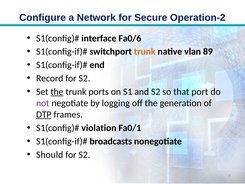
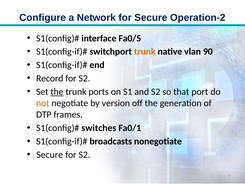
Fa0/6: Fa0/6 -> Fa0/5
89: 89 -> 90
not colour: purple -> orange
logging: logging -> version
DTP underline: present -> none
violation: violation -> switches
Should at (50, 155): Should -> Secure
